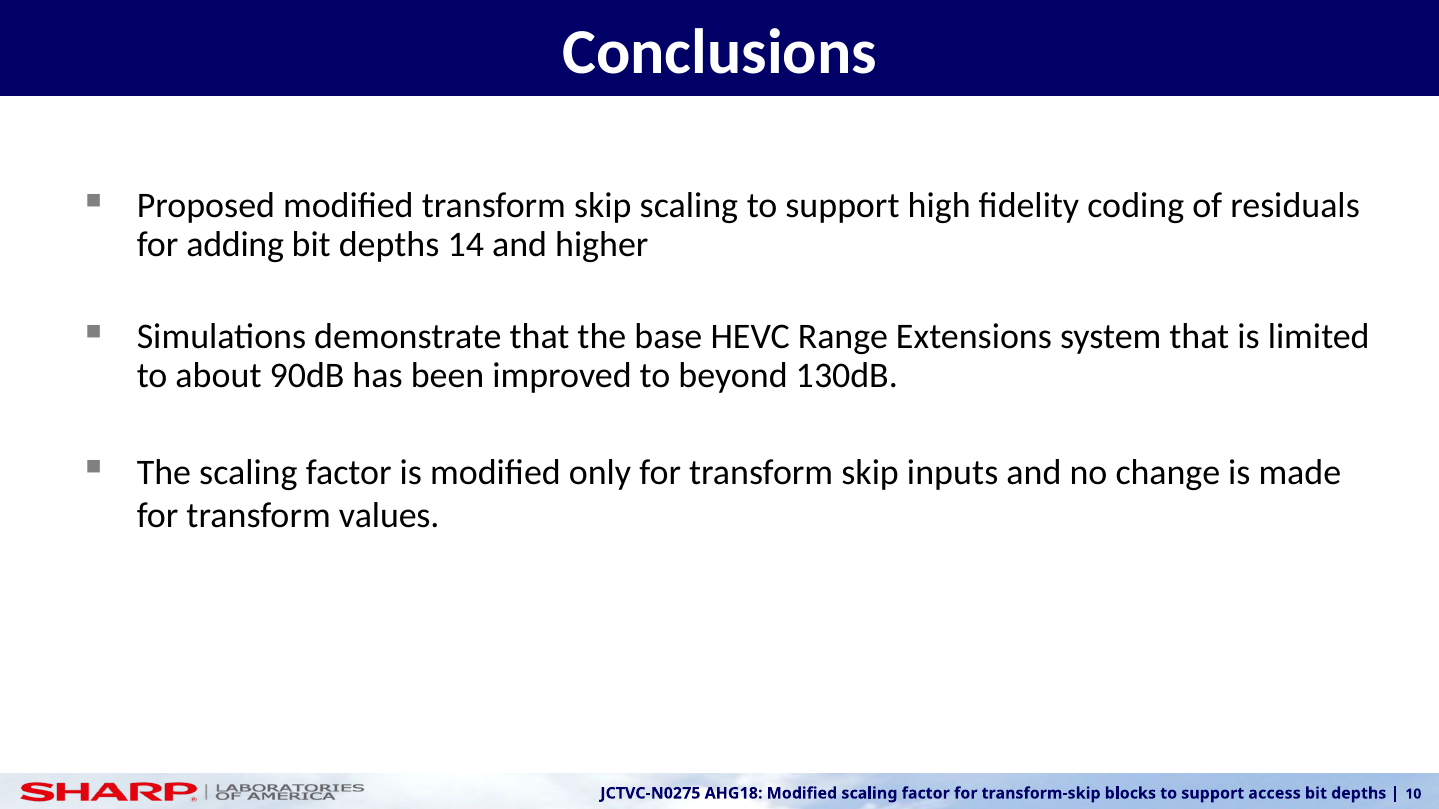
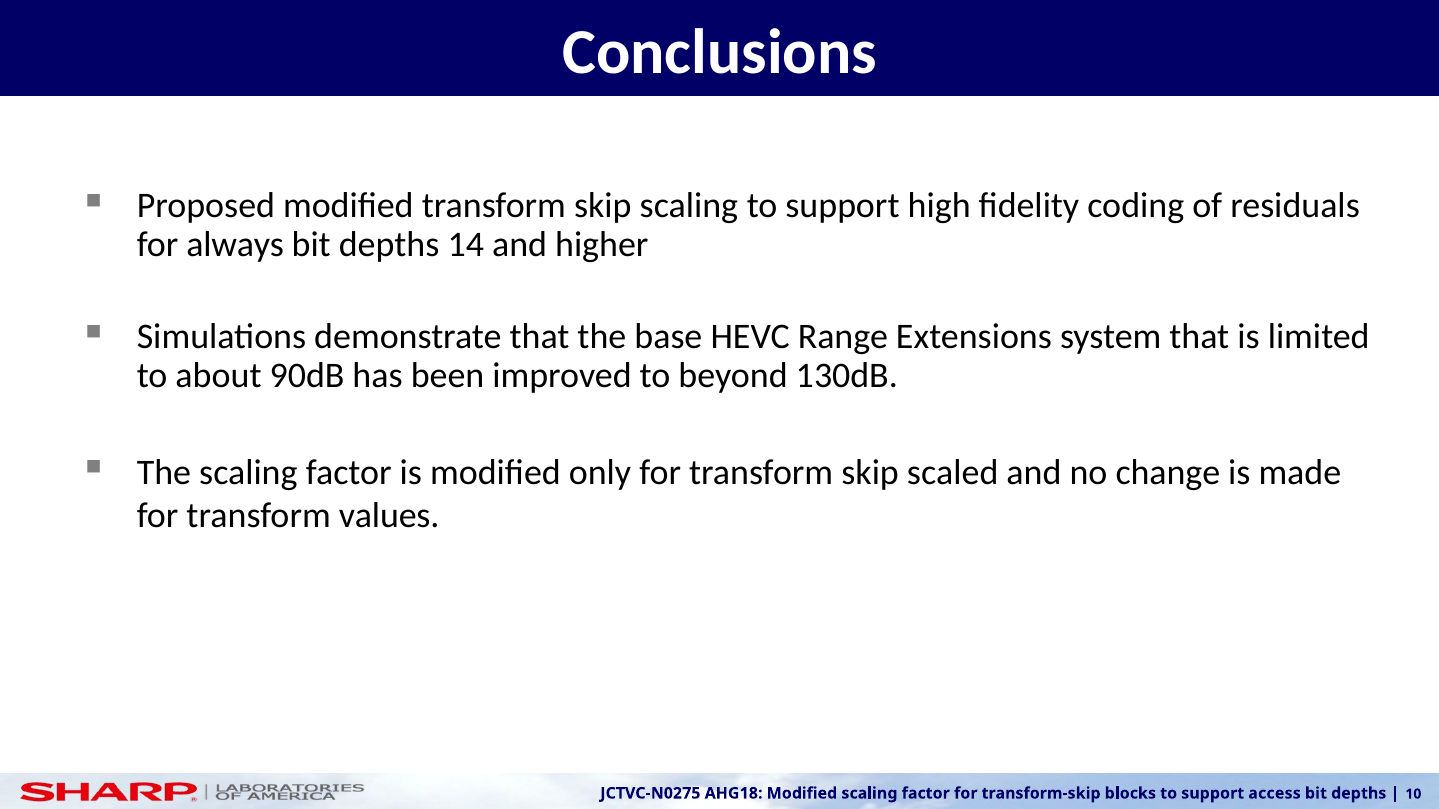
adding: adding -> always
inputs: inputs -> scaled
